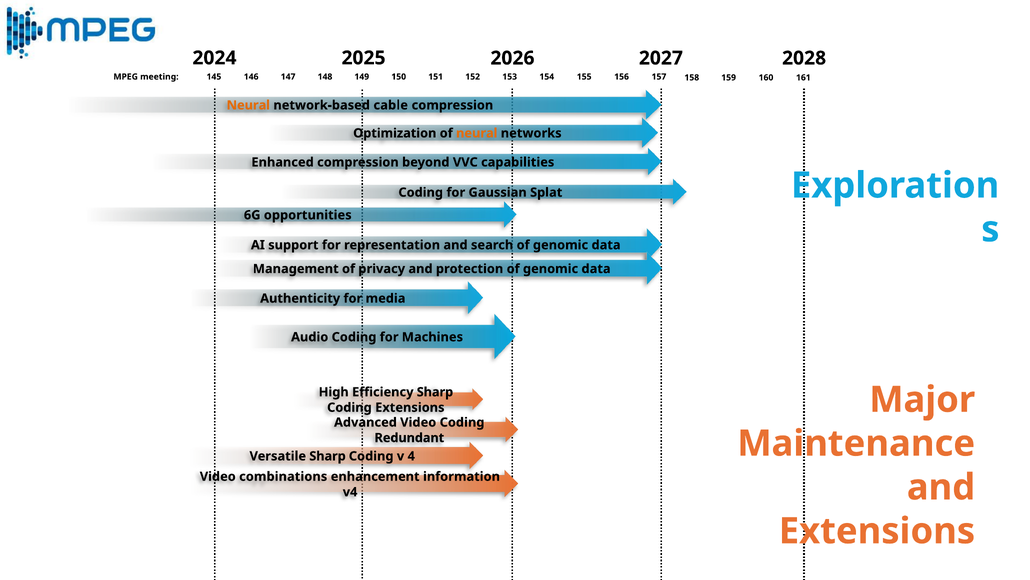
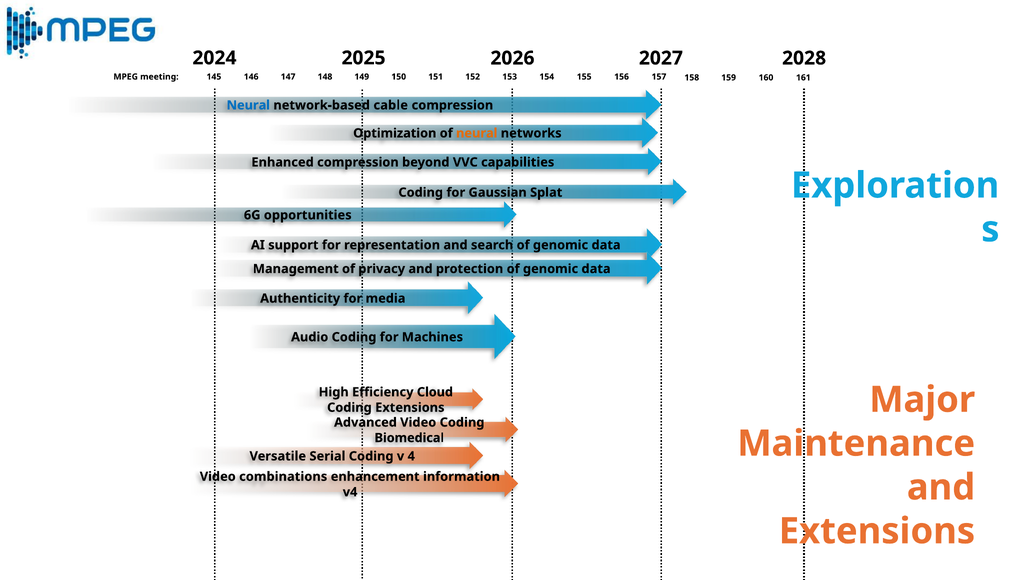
Neural at (248, 105) colour: orange -> blue
Efficiency Sharp: Sharp -> Cloud
Redundant: Redundant -> Biomedical
Versatile Sharp: Sharp -> Serial
